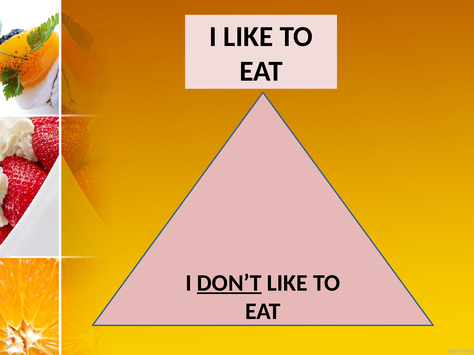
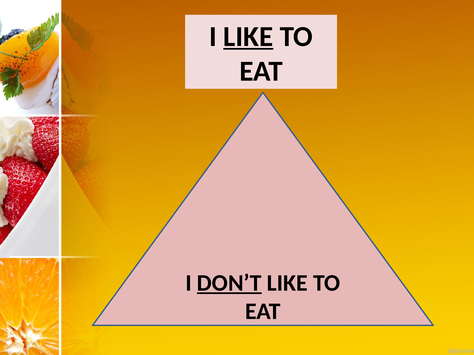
LIKE at (248, 37) underline: none -> present
